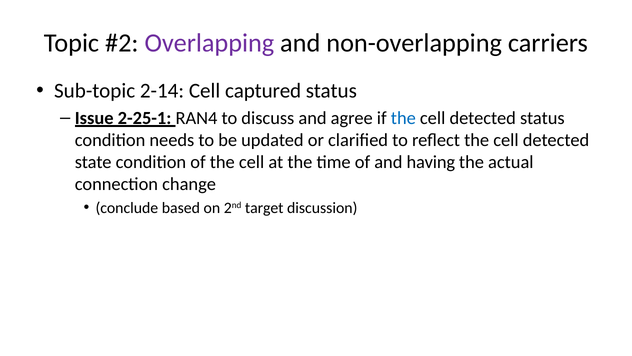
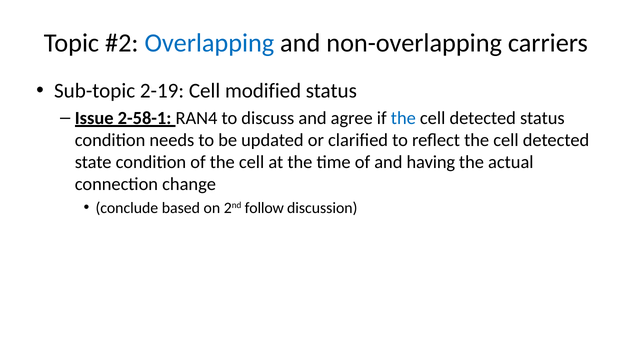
Overlapping colour: purple -> blue
2-14: 2-14 -> 2-19
captured: captured -> modified
2-25-1: 2-25-1 -> 2-58-1
target: target -> follow
